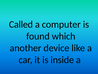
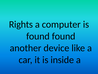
Called: Called -> Rights
found which: which -> found
